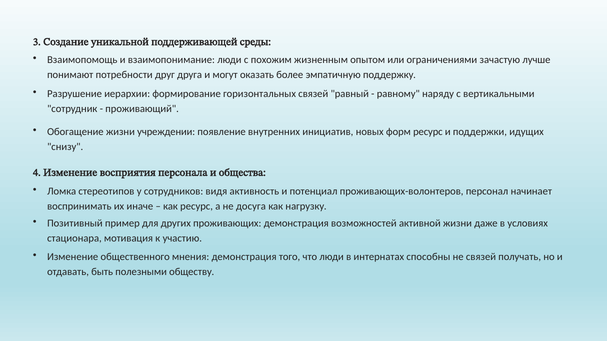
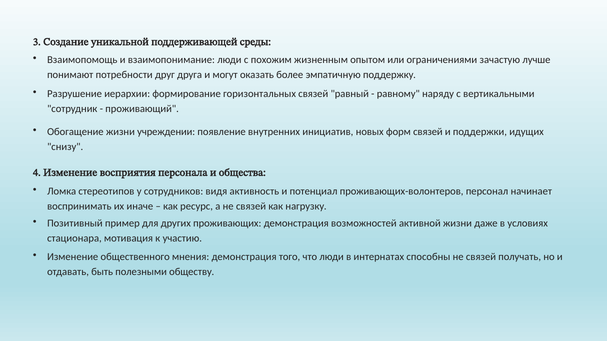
форм ресурс: ресурс -> связей
а не досуга: досуга -> связей
